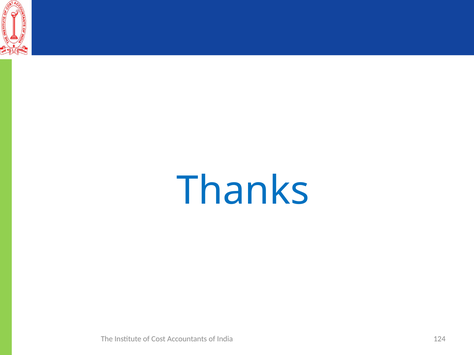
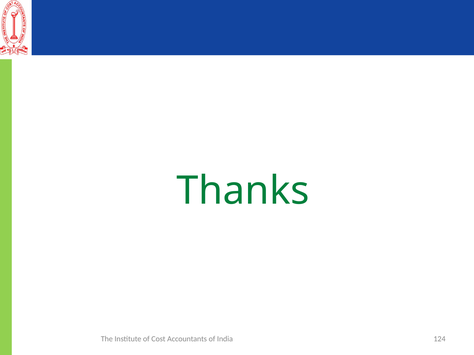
Thanks colour: blue -> green
